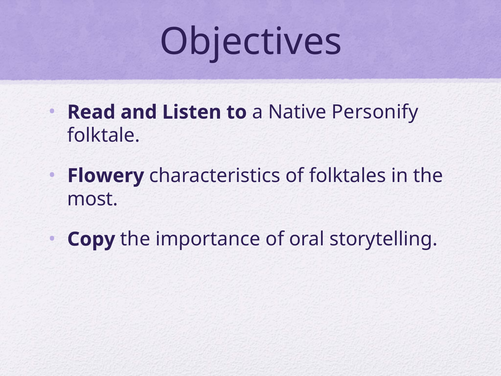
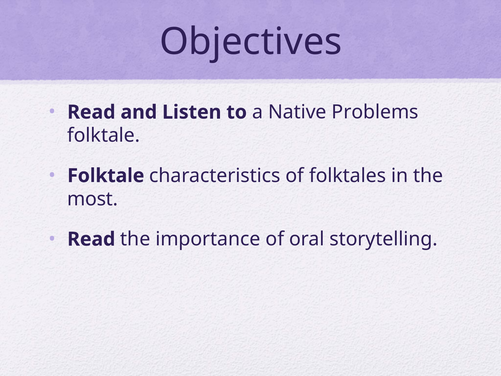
Personify: Personify -> Problems
Flowery at (106, 176): Flowery -> Folktale
Copy at (91, 239): Copy -> Read
